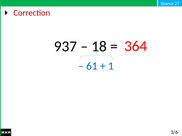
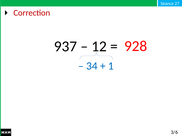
18: 18 -> 12
364: 364 -> 928
61: 61 -> 34
